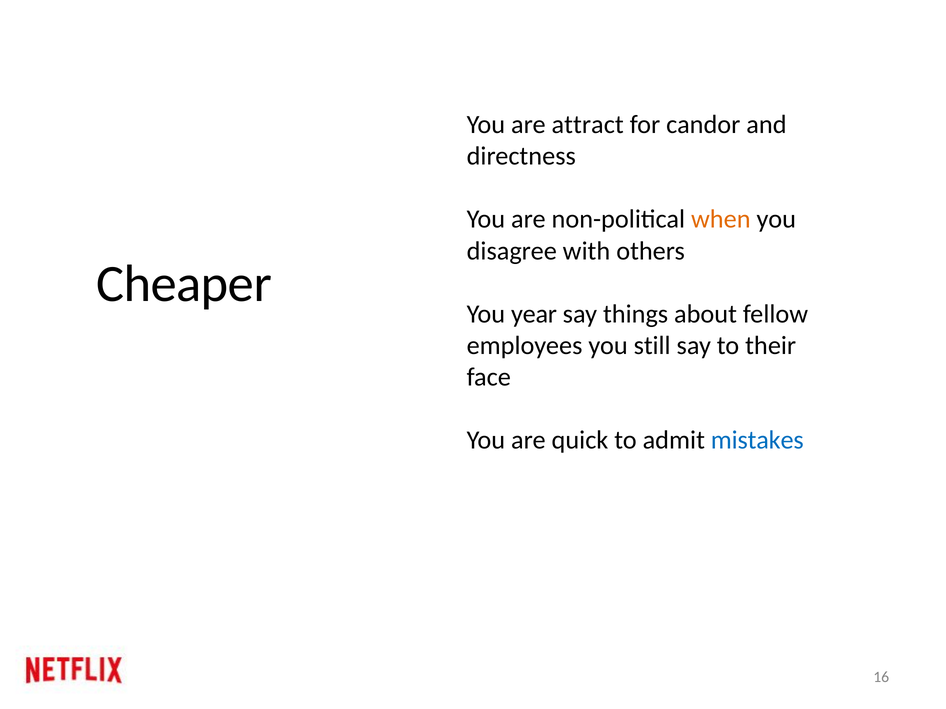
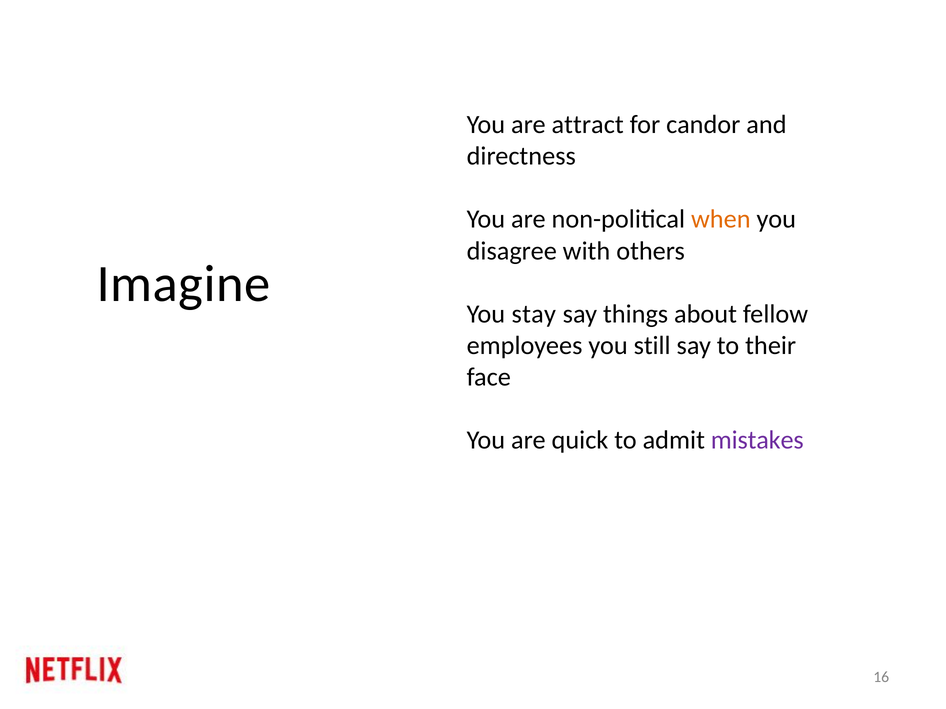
Cheaper: Cheaper -> Imagine
year: year -> stay
mistakes colour: blue -> purple
